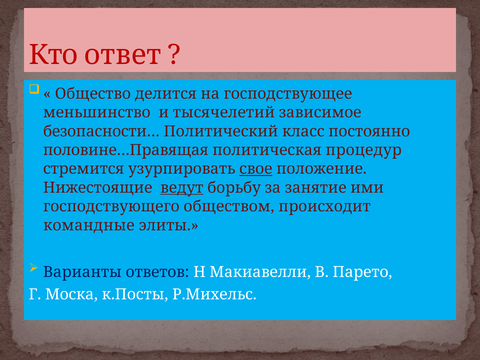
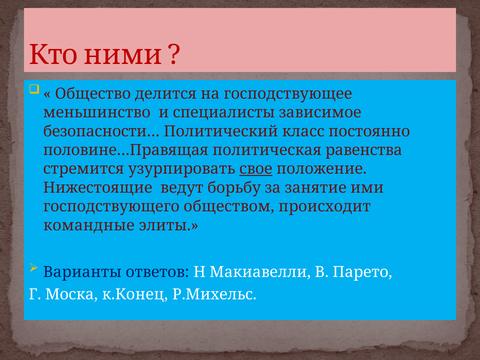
ответ: ответ -> ними
тысячелетий: тысячелетий -> специалисты
процедур: процедур -> равенства
ведут underline: present -> none
к.Посты: к.Посты -> к.Конец
